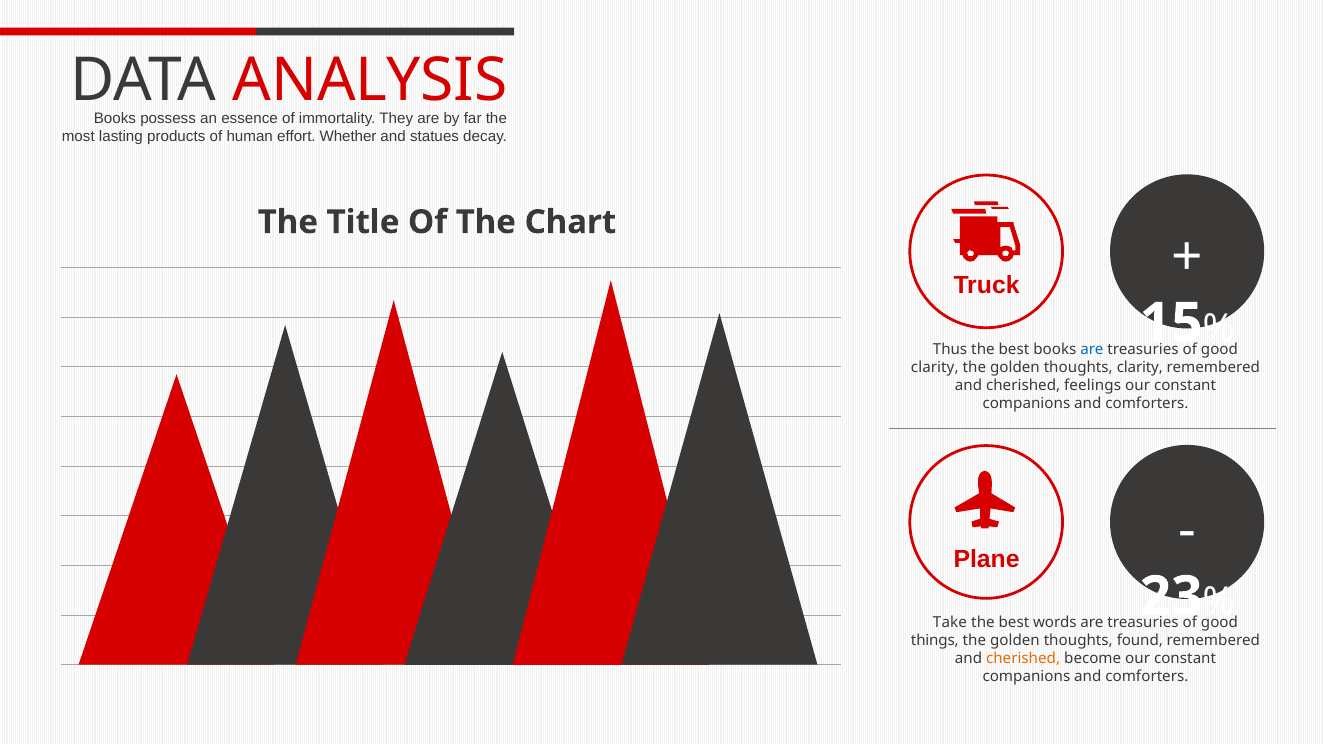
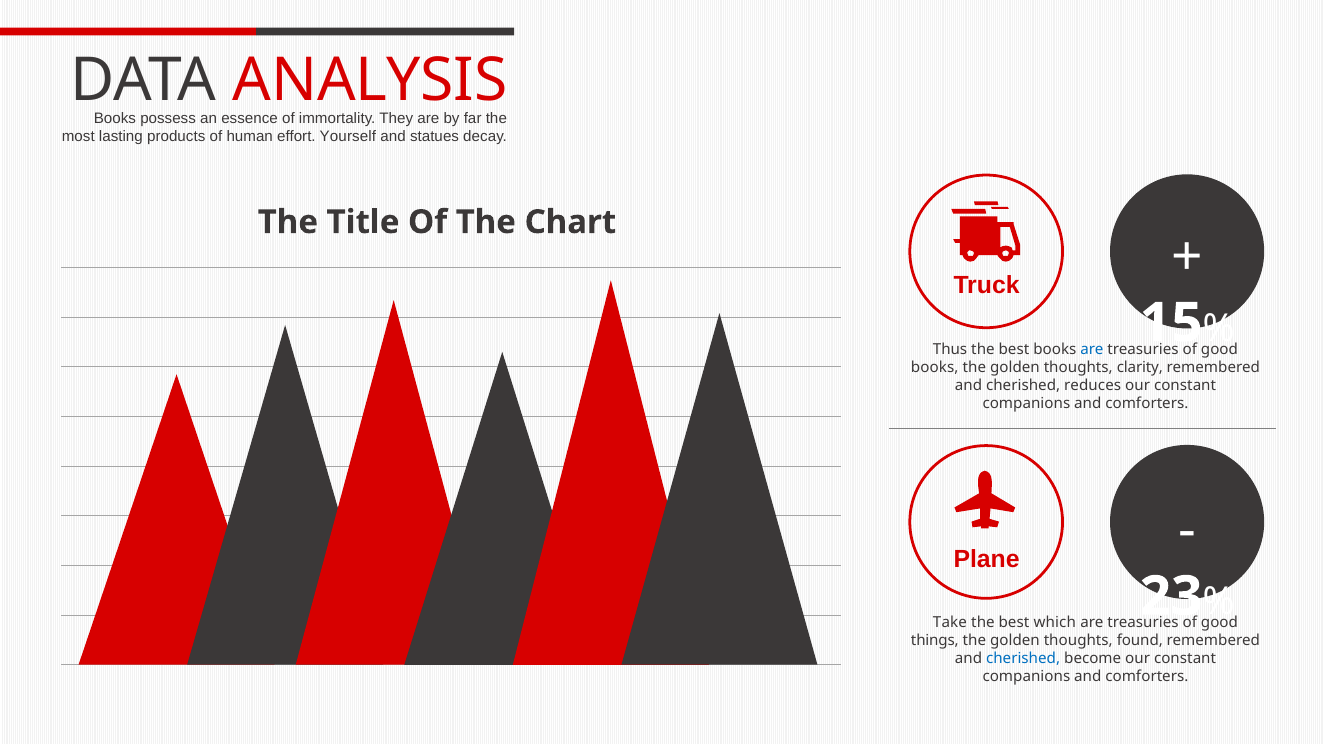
Whether: Whether -> Yourself
clarity at (935, 367): clarity -> books
feelings: feelings -> reduces
words: words -> which
cherished at (1023, 659) colour: orange -> blue
